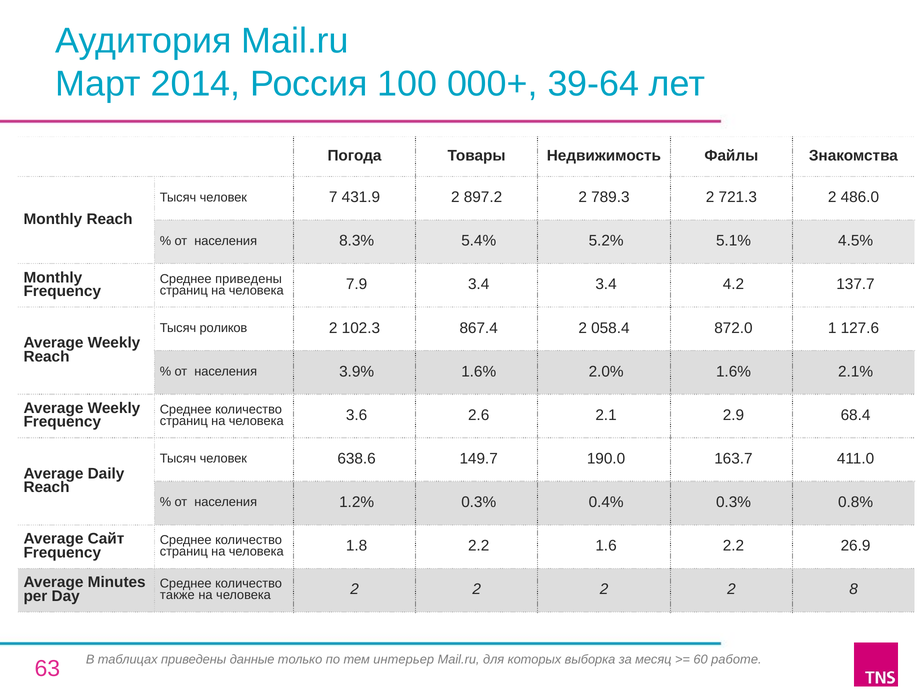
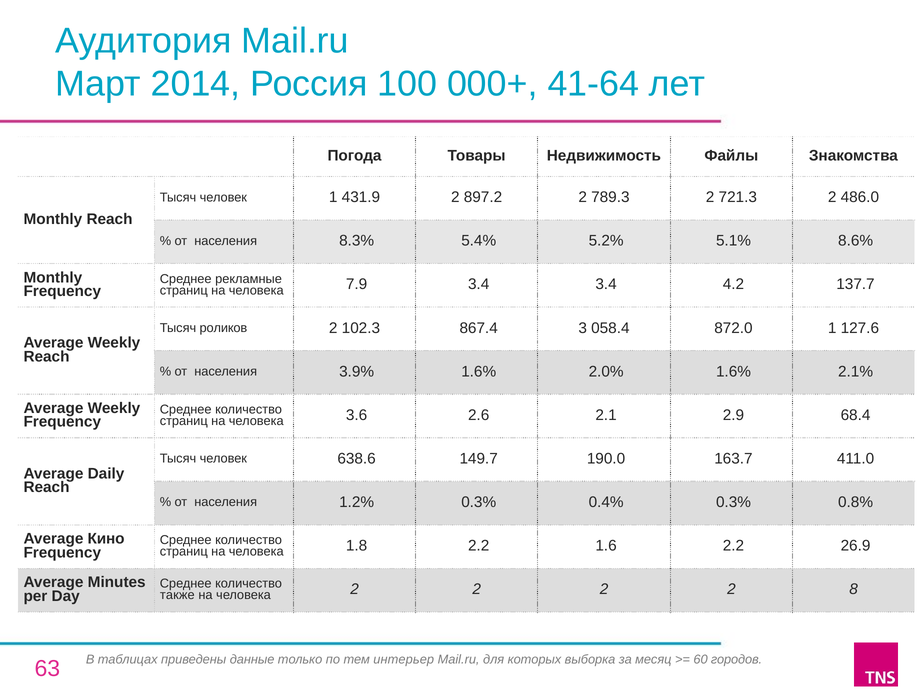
39-64: 39-64 -> 41-64
человек 7: 7 -> 1
4.5%: 4.5% -> 8.6%
Среднее приведены: приведены -> рекламные
867.4 2: 2 -> 3
Сайт: Сайт -> Кино
работе: работе -> городов
